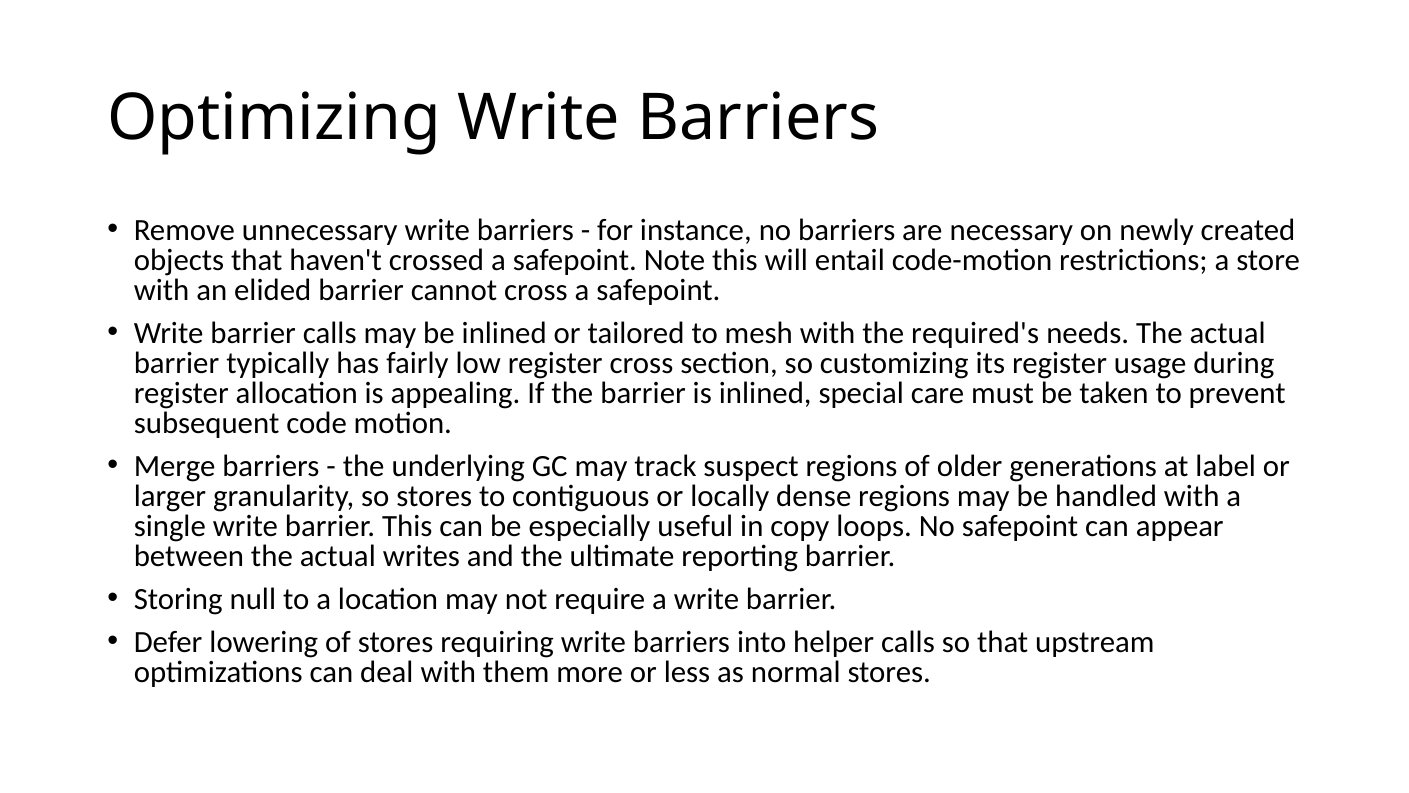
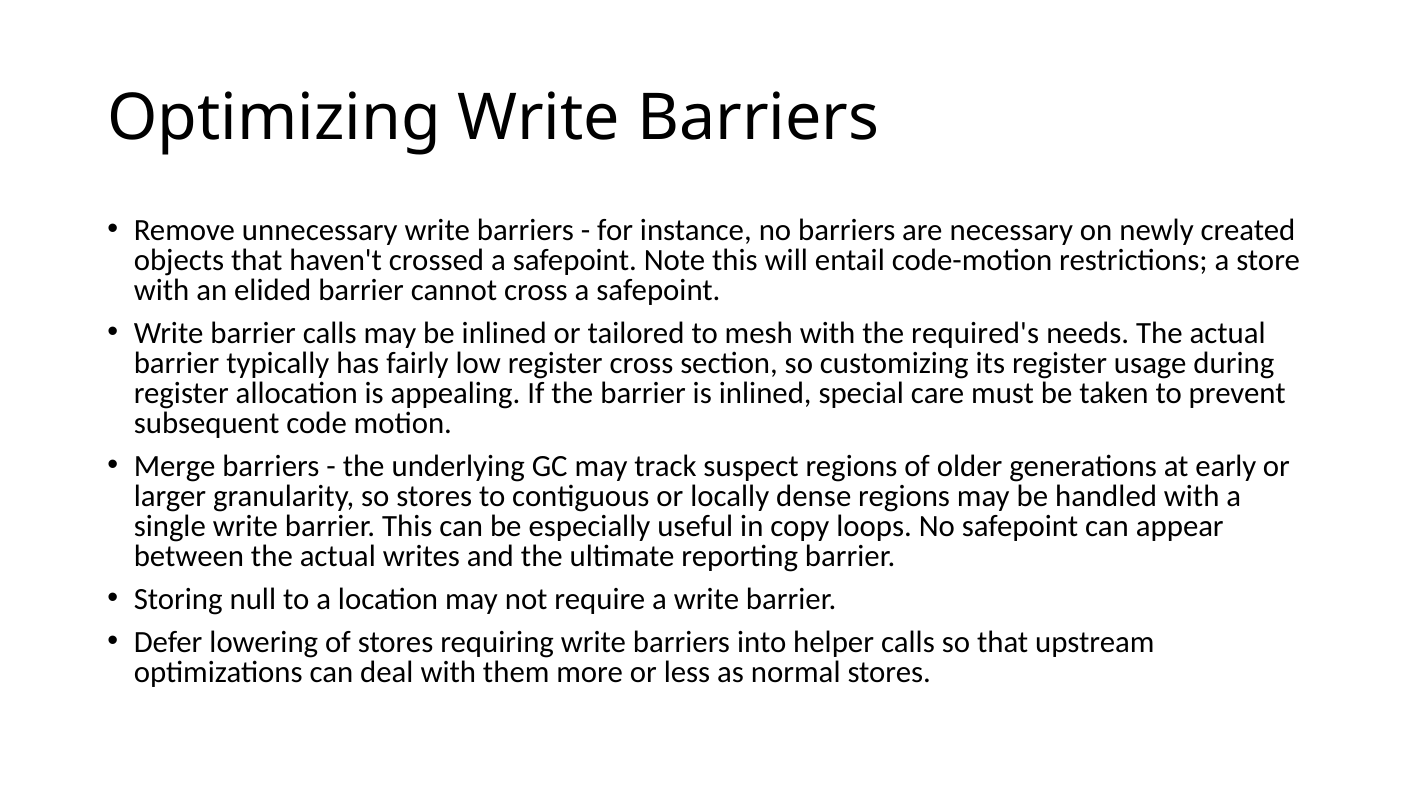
label: label -> early
